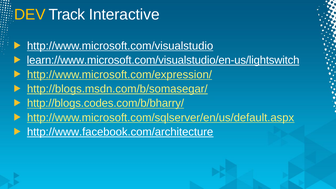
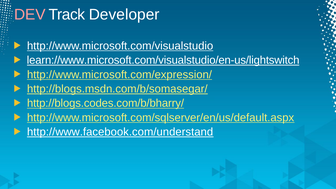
DEV colour: yellow -> pink
Interactive: Interactive -> Developer
http://www.facebook.com/architecture: http://www.facebook.com/architecture -> http://www.facebook.com/understand
